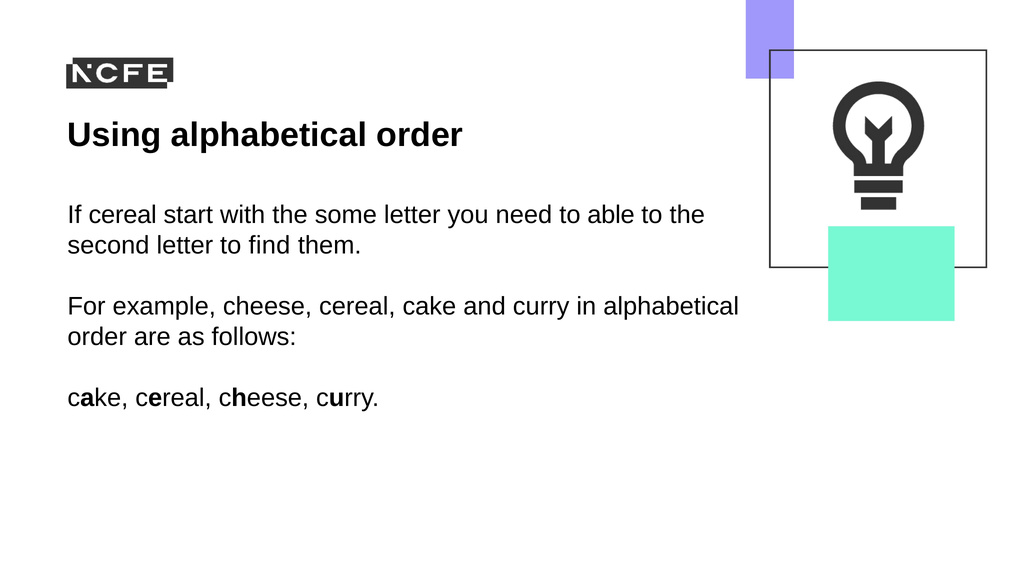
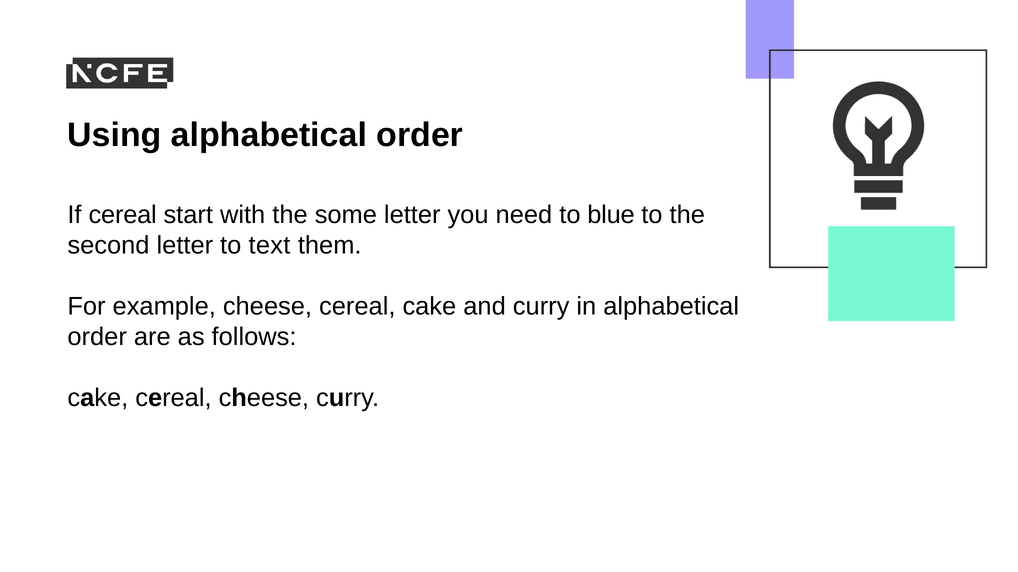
able: able -> blue
find: find -> text
